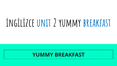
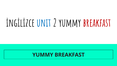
breakfast at (97, 23) colour: blue -> red
